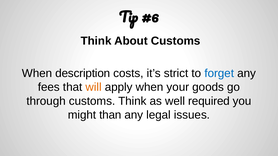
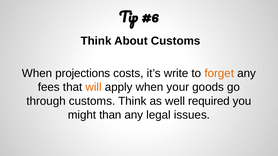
description: description -> projections
strict: strict -> write
forget colour: blue -> orange
